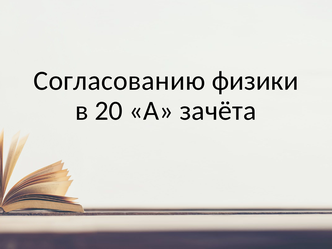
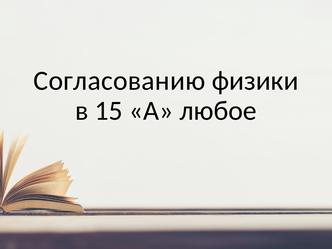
20: 20 -> 15
зачёта: зачёта -> любое
